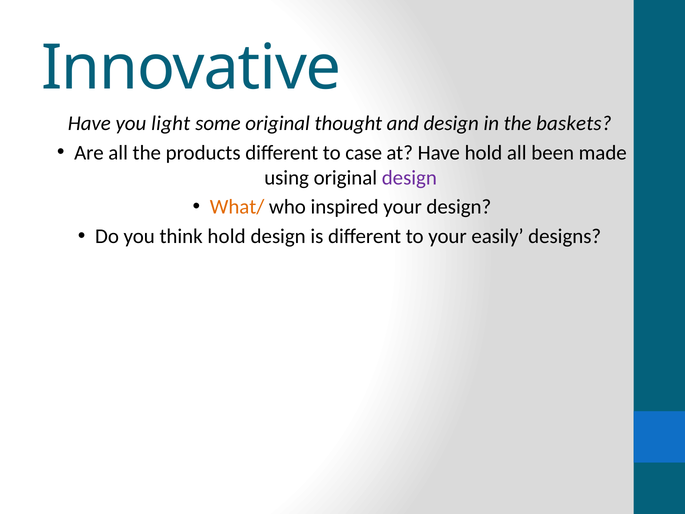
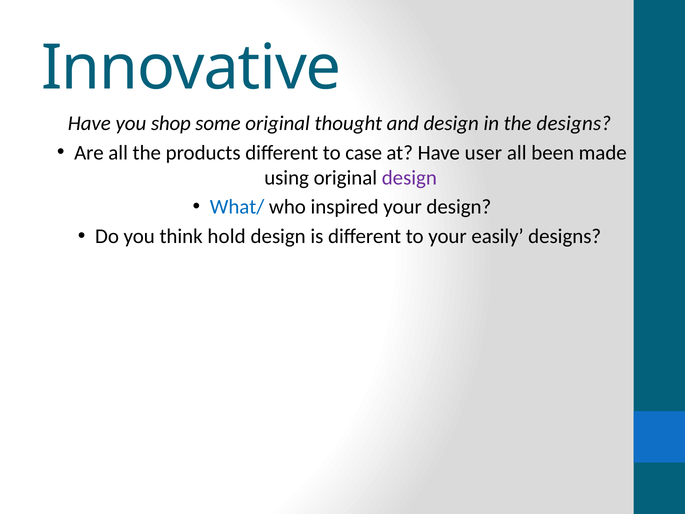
light: light -> shop
the baskets: baskets -> designs
Have hold: hold -> user
What/ colour: orange -> blue
